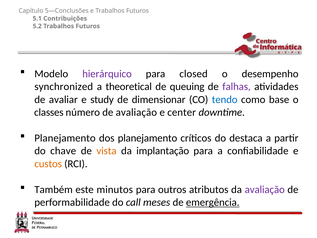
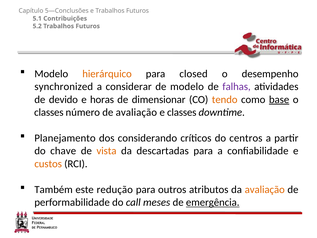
hierárquico colour: purple -> orange
theoretical: theoretical -> considerar
de queuing: queuing -> modelo
avaliar: avaliar -> devido
study: study -> horas
tendo colour: blue -> orange
base underline: none -> present
e center: center -> classes
dos planejamento: planejamento -> considerando
destaca: destaca -> centros
implantação: implantação -> descartadas
minutos: minutos -> redução
avaliação at (265, 189) colour: purple -> orange
